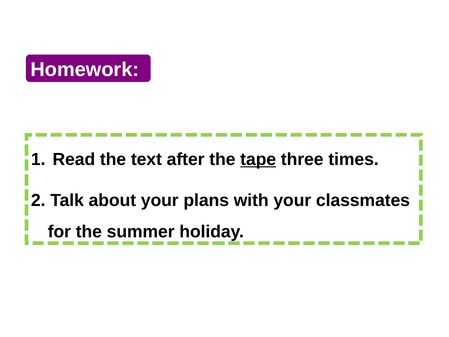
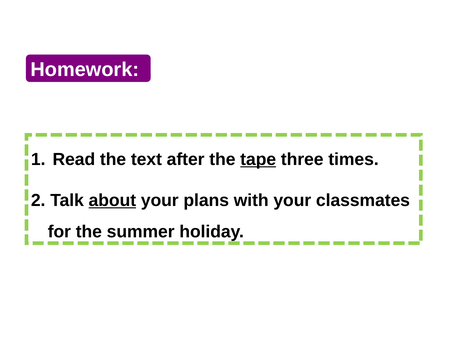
about underline: none -> present
